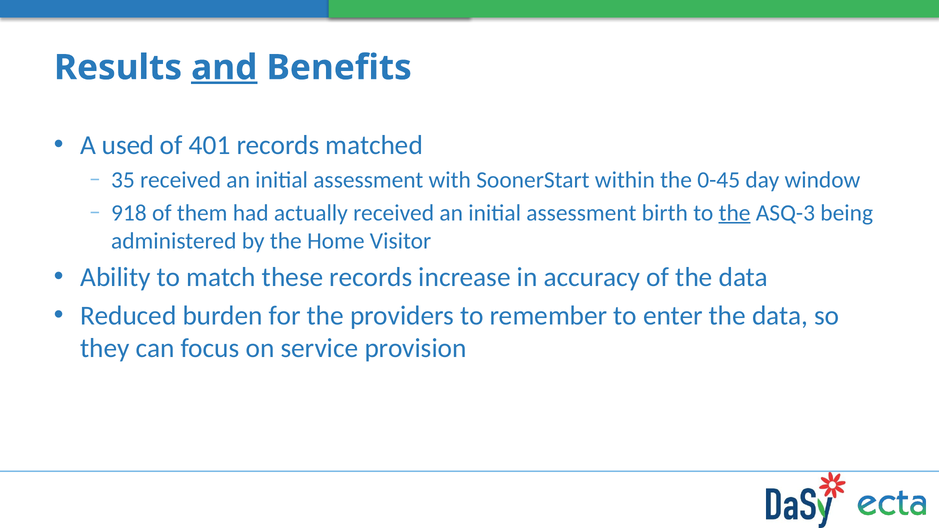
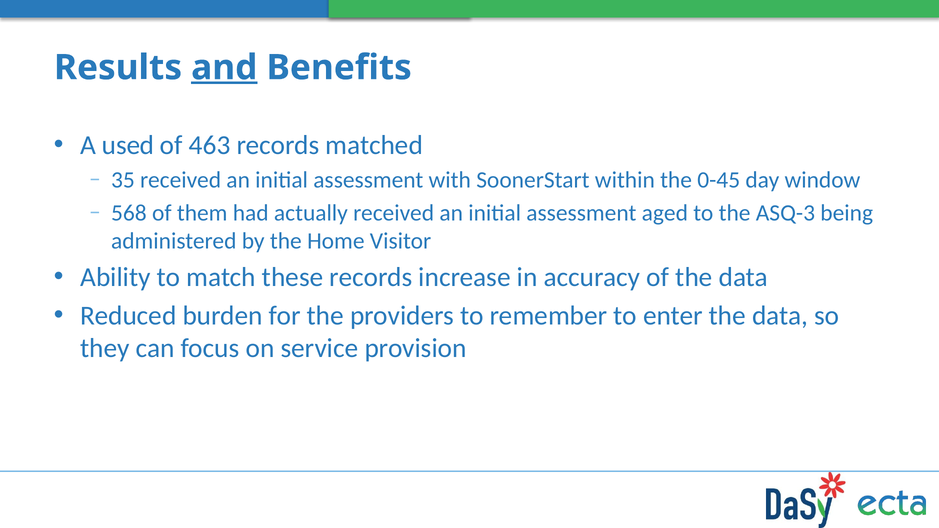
401: 401 -> 463
918: 918 -> 568
birth: birth -> aged
the at (735, 213) underline: present -> none
